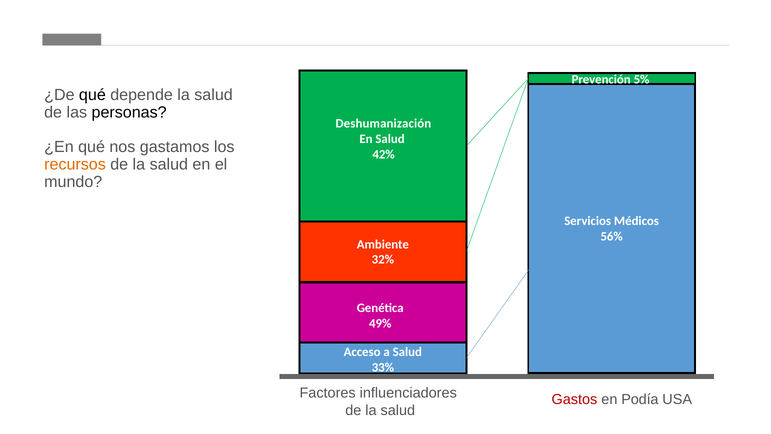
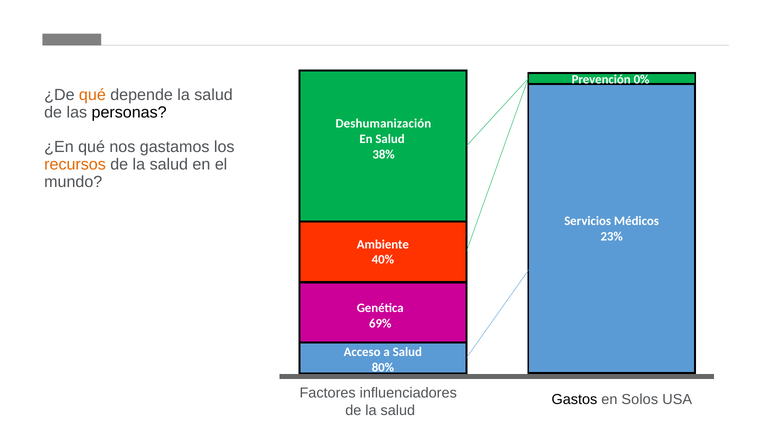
5%: 5% -> 0%
qué at (92, 95) colour: black -> orange
42%: 42% -> 38%
56%: 56% -> 23%
32%: 32% -> 40%
49%: 49% -> 69%
33%: 33% -> 80%
Gastos colour: red -> black
Podía: Podía -> Solos
